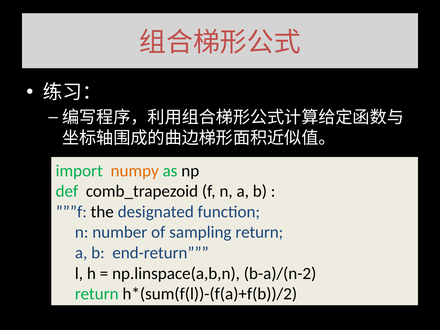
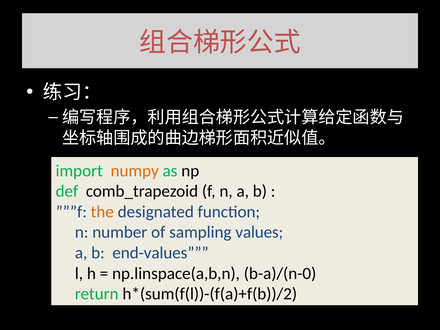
the colour: black -> orange
sampling return: return -> values
end-return: end-return -> end-values
b-a)/(n-2: b-a)/(n-2 -> b-a)/(n-0
